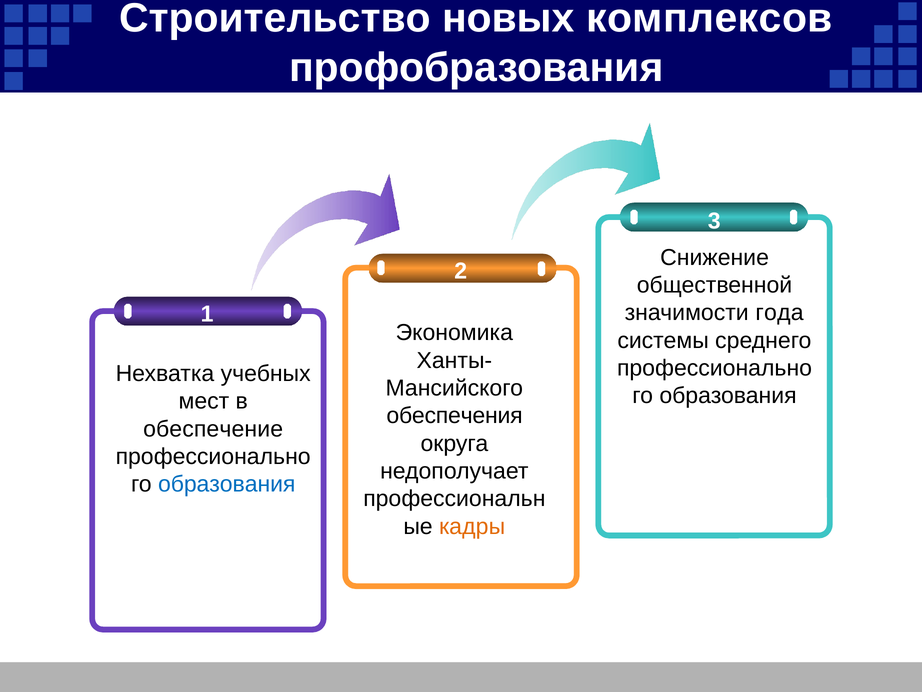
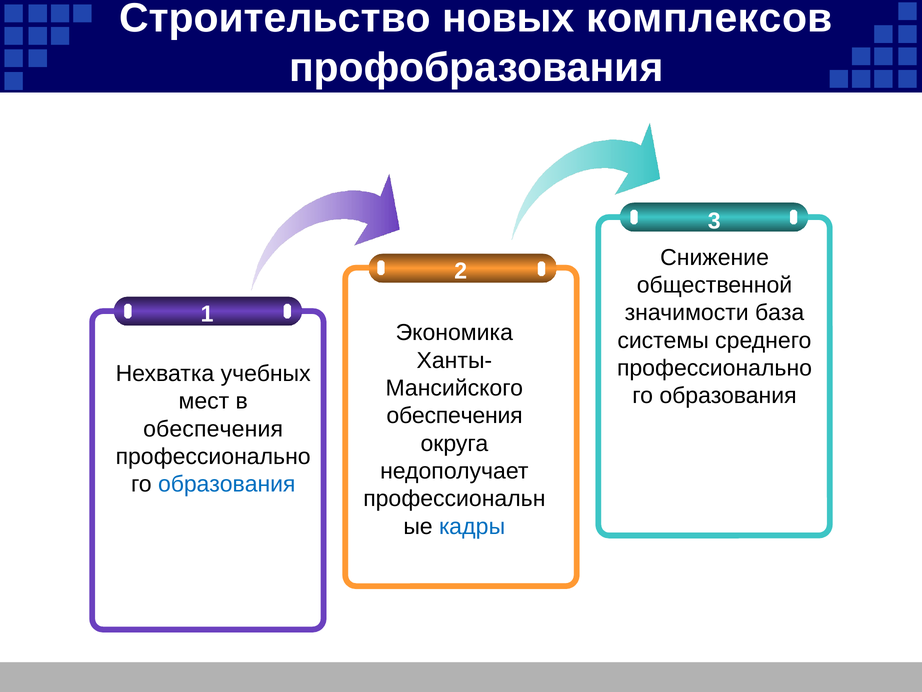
года: года -> база
обеспечение at (213, 429): обеспечение -> обеспечения
кадры colour: orange -> blue
